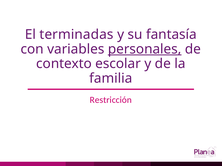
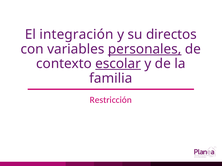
terminadas: terminadas -> integración
fantasía: fantasía -> directos
escolar underline: none -> present
